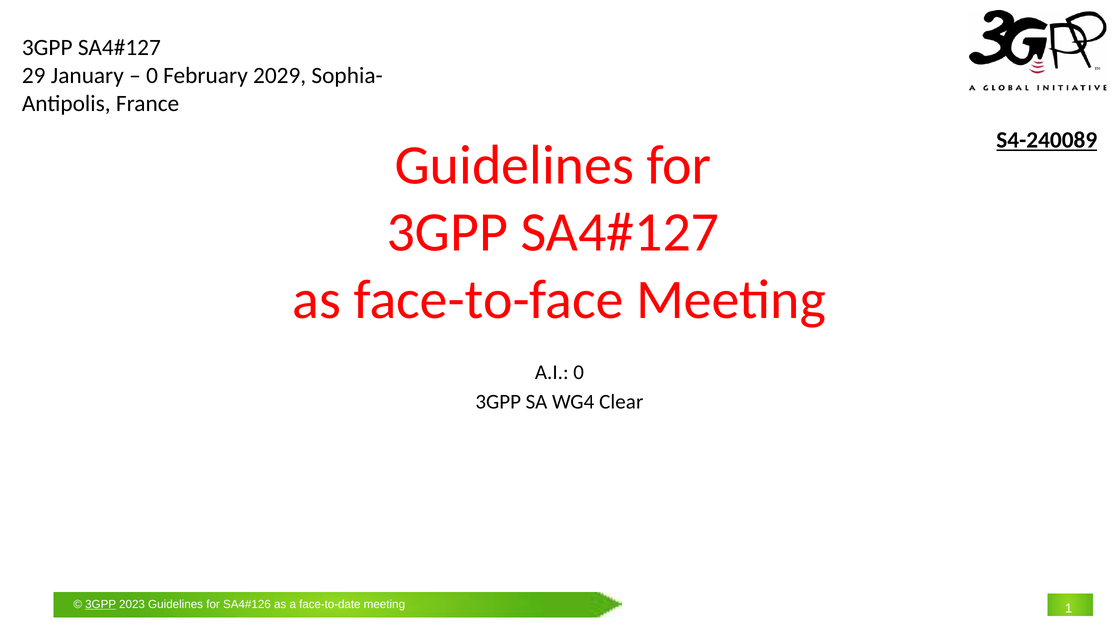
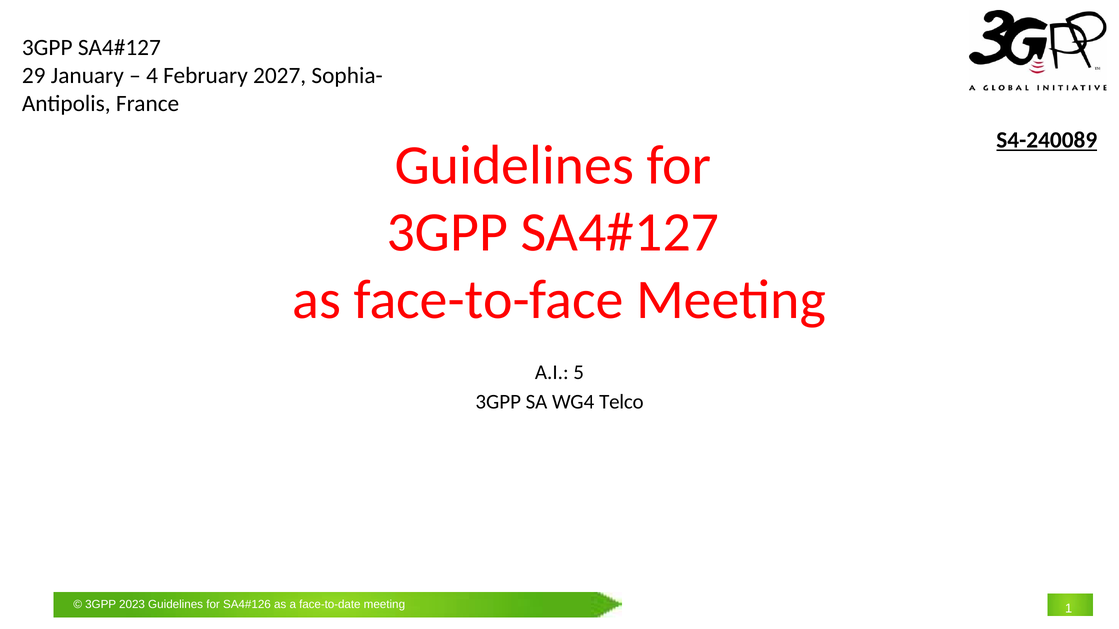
0 at (152, 76): 0 -> 4
2029: 2029 -> 2027
A.I 0: 0 -> 5
Clear: Clear -> Telco
3GPP at (101, 605) underline: present -> none
